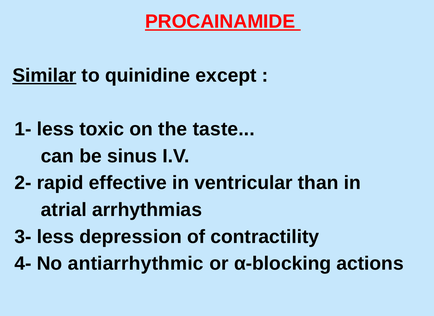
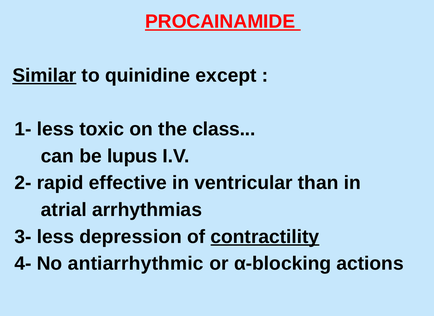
taste: taste -> class
sinus: sinus -> lupus
contractility underline: none -> present
